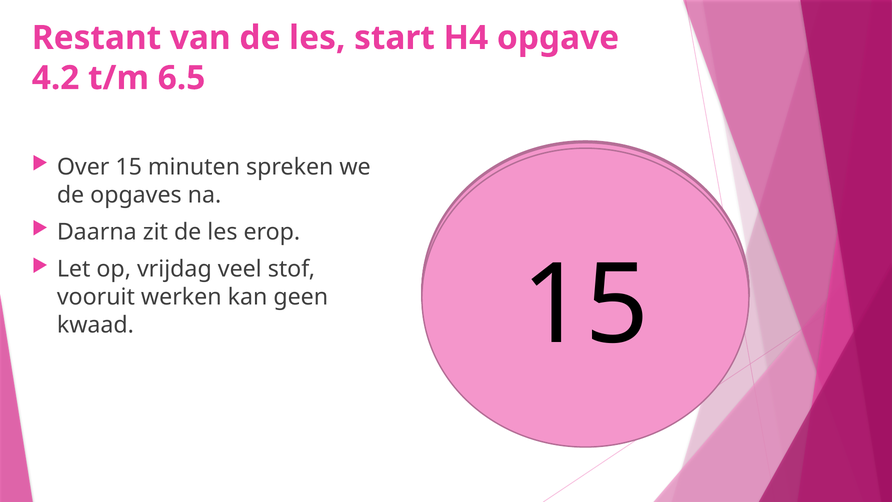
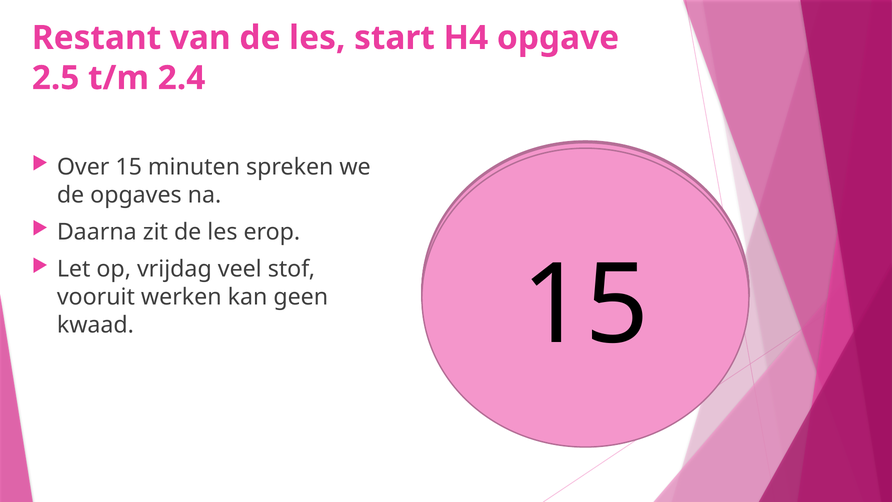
4.2: 4.2 -> 2.5
6.5: 6.5 -> 2.4
